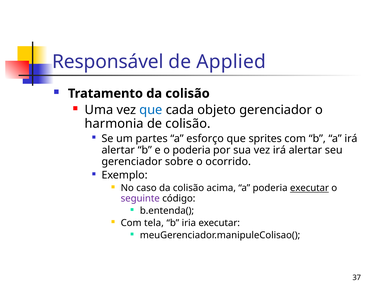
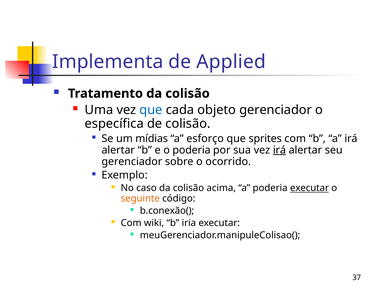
Responsável: Responsável -> Implementa
harmonia: harmonia -> específica
partes: partes -> mídias
irá at (279, 150) underline: none -> present
seguinte colour: purple -> orange
b.entenda(: b.entenda( -> b.conexão(
tela: tela -> wiki
